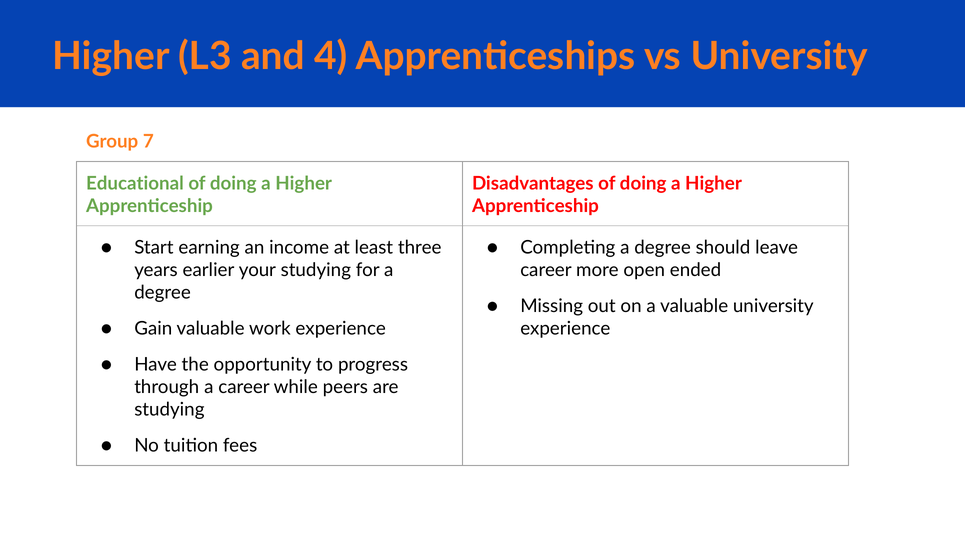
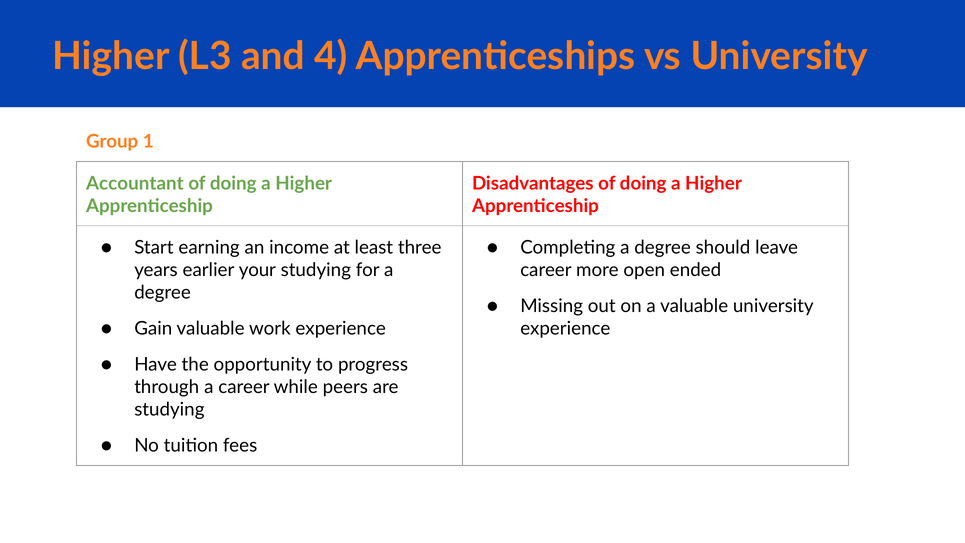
7: 7 -> 1
Educational: Educational -> Accountant
